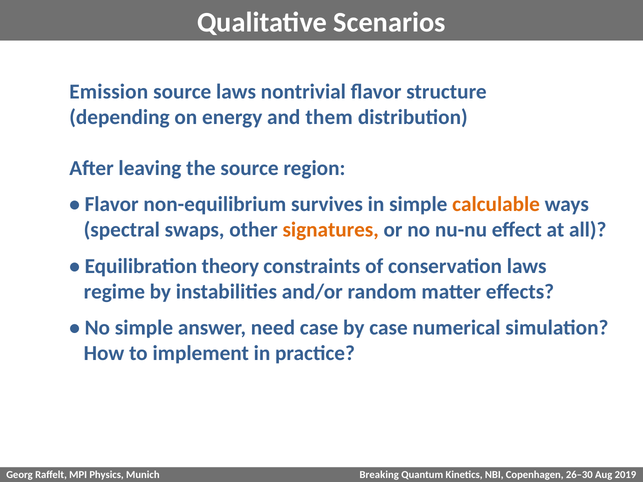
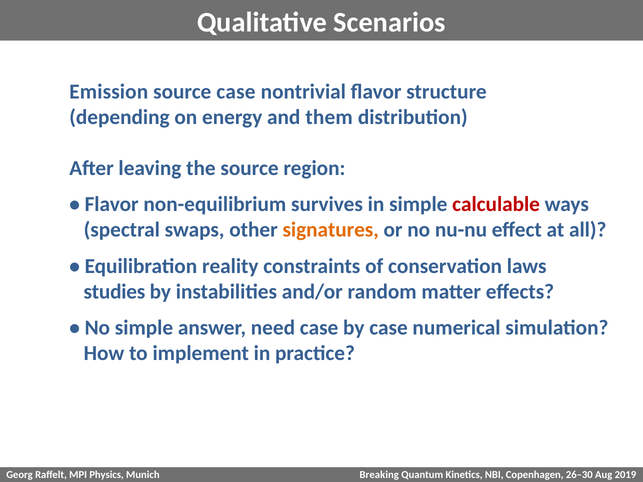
source laws: laws -> case
calculable colour: orange -> red
theory: theory -> reality
regime: regime -> studies
